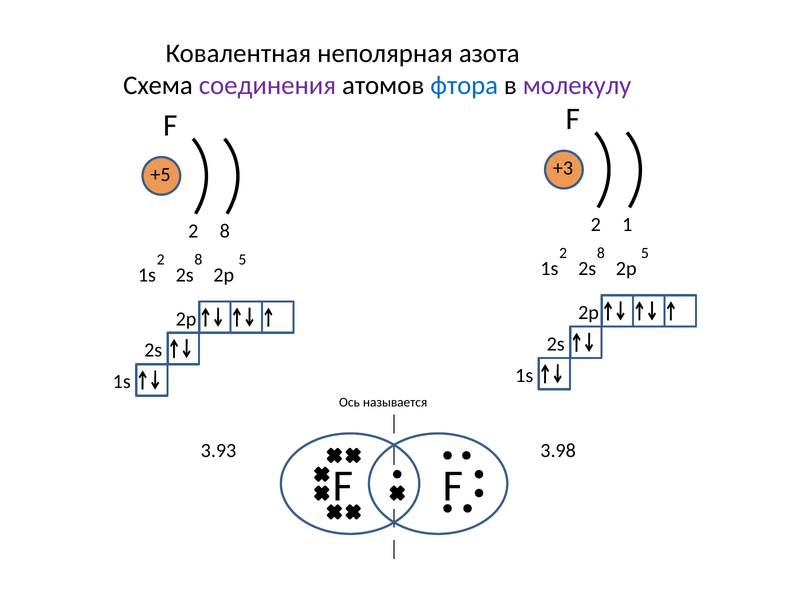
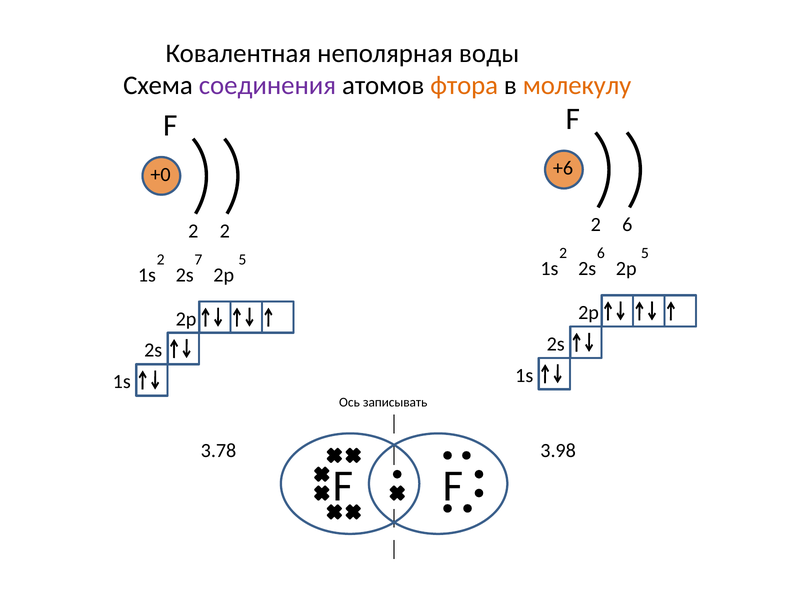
азота: азота -> воды
фтора colour: blue -> orange
молекулу colour: purple -> orange
+3: +3 -> +6
+5: +5 -> +0
1 at (627, 225): 1 -> 6
8 at (225, 231): 8 -> 2
8 at (601, 253): 8 -> 6
8 at (198, 260): 8 -> 7
называется: называется -> записывать
3.93: 3.93 -> 3.78
